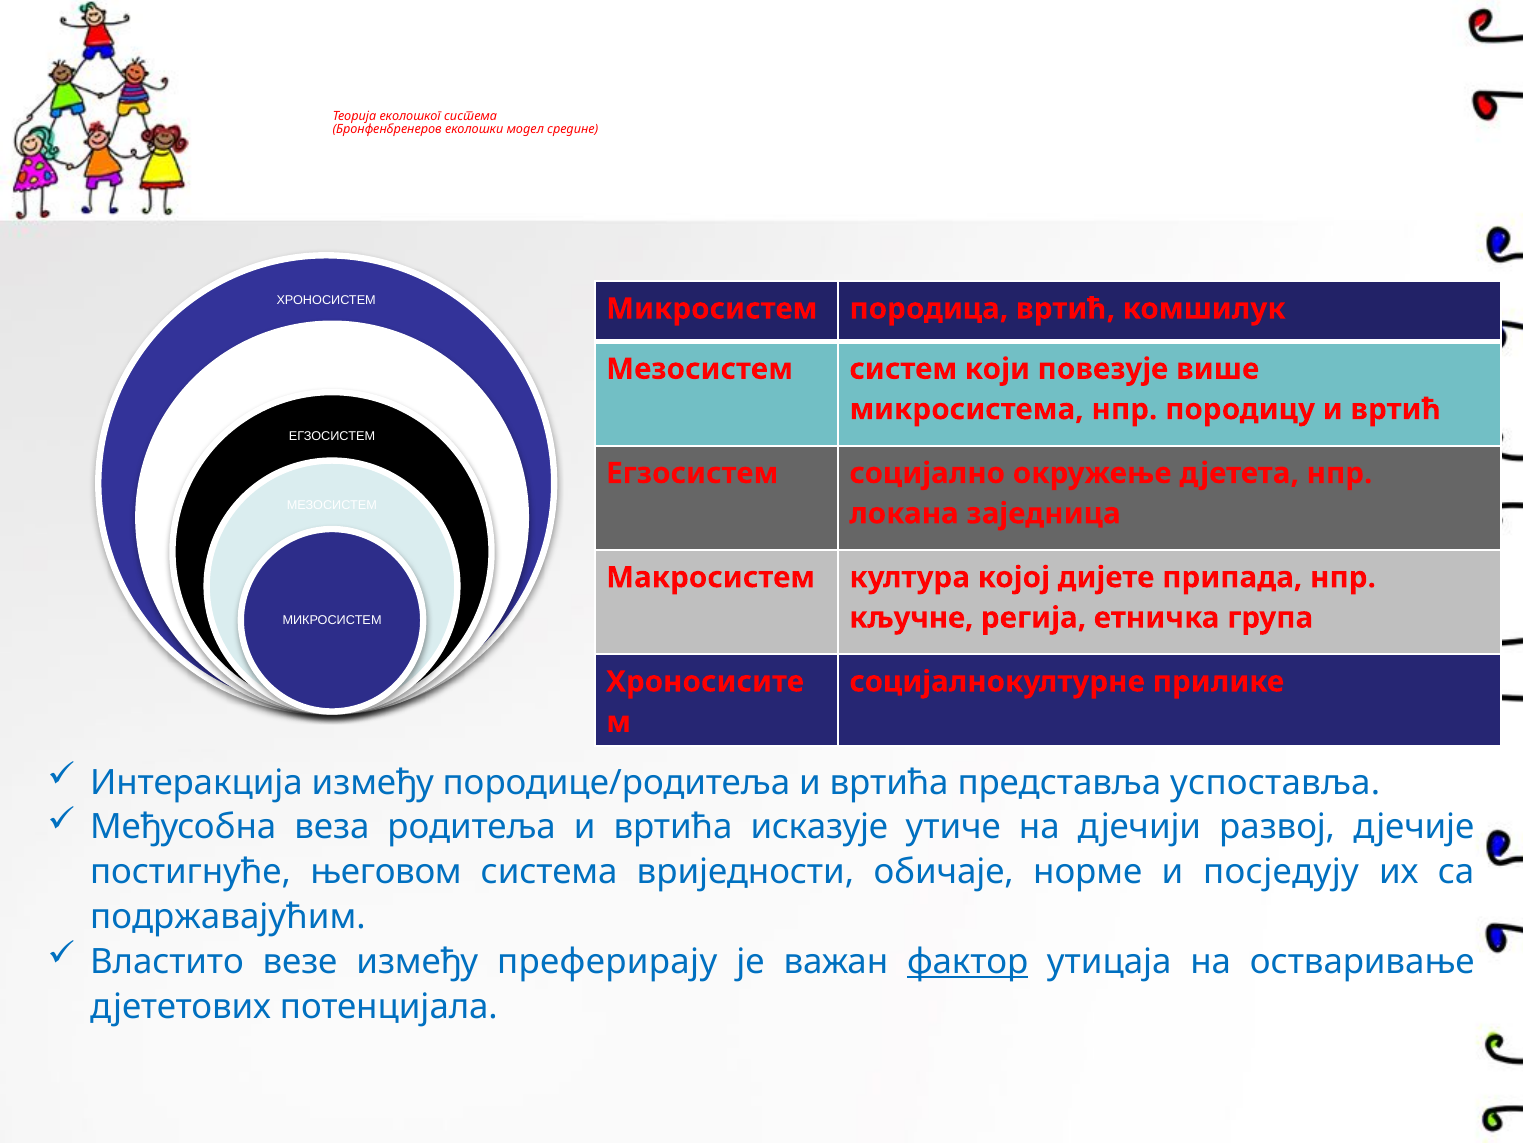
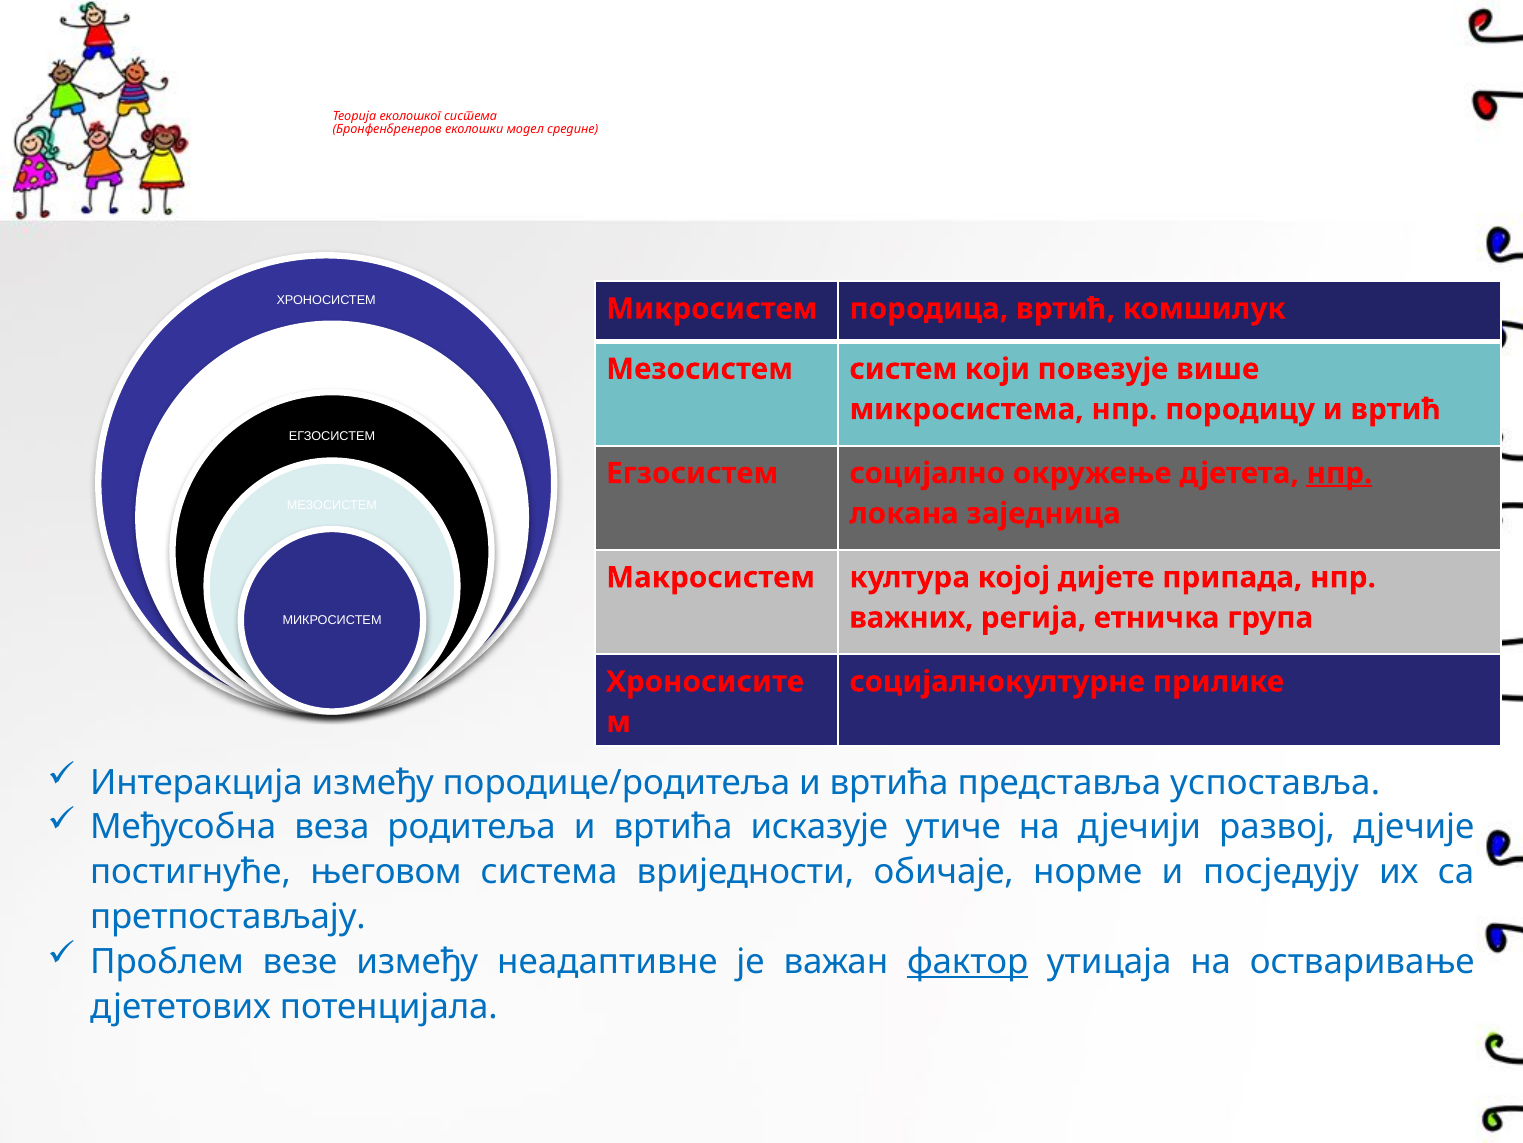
нпр at (1339, 473) underline: none -> present
кључне: кључне -> важних
подржавајућим: подржавајућим -> претпостављају
Властито: Властито -> Проблем
преферирају: преферирају -> неадаптивне
